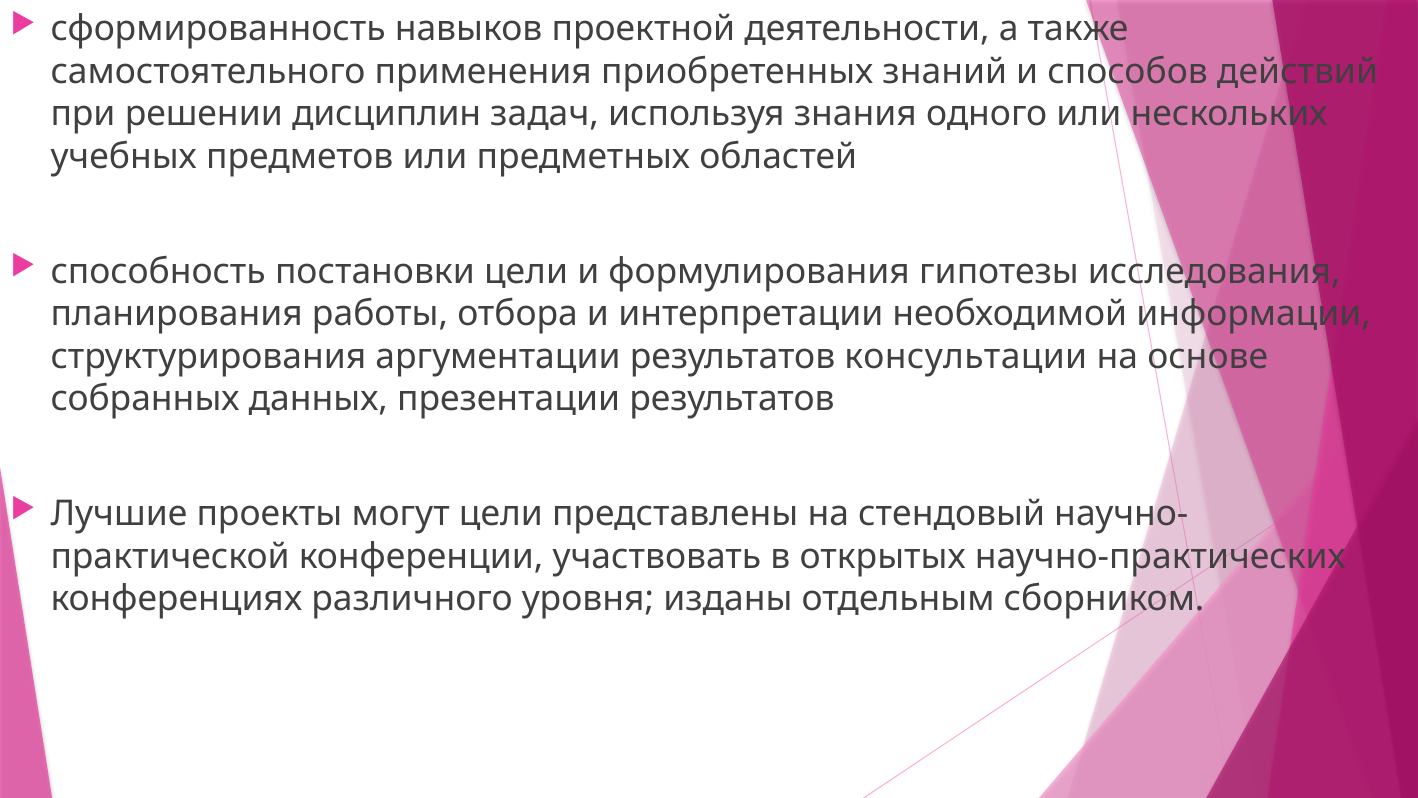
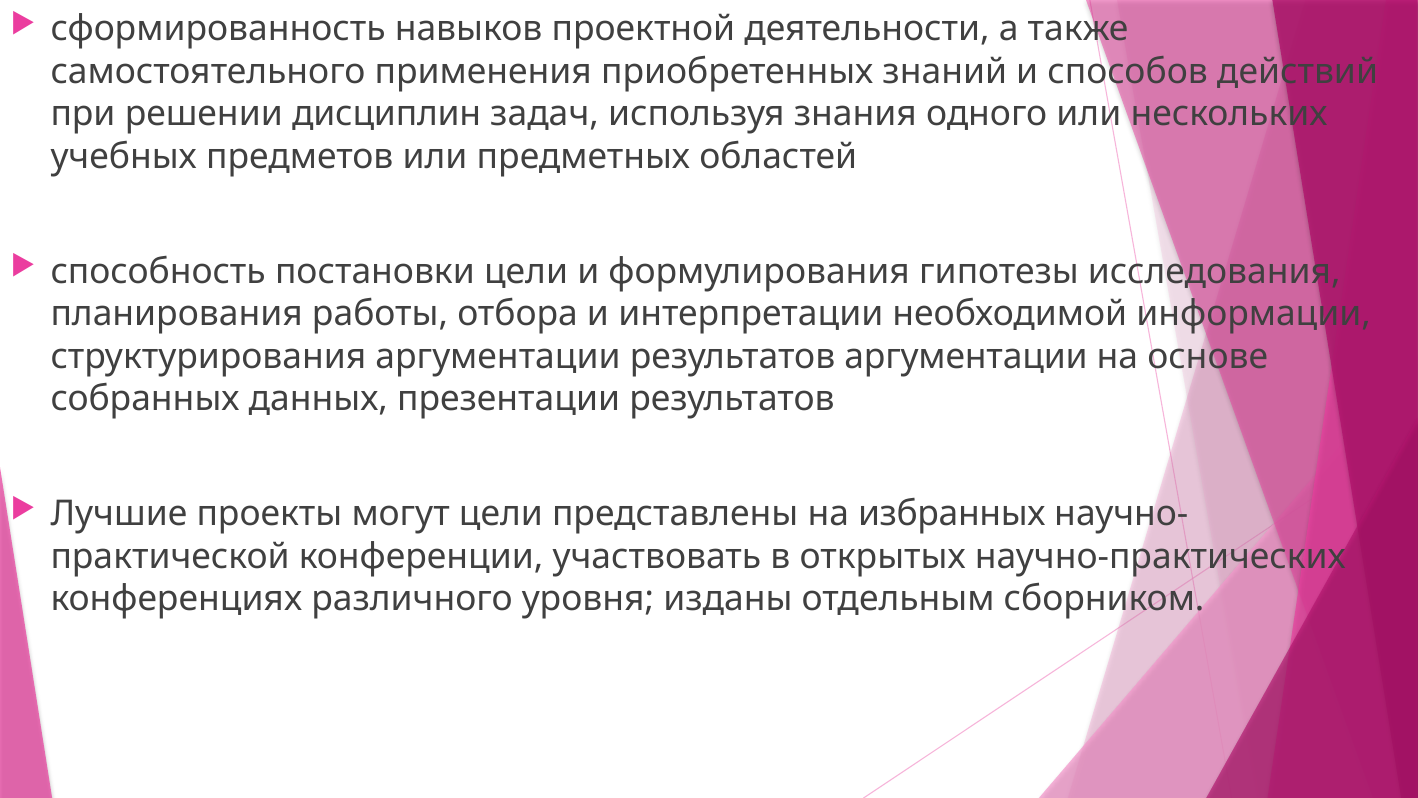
результатов консультации: консультации -> аргументации
стендовый: стендовый -> избранных
